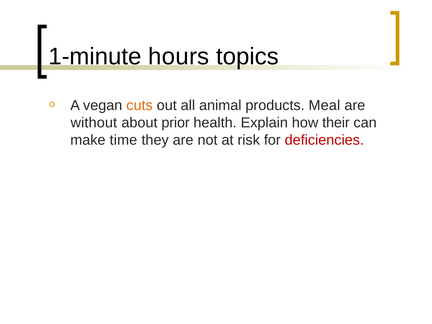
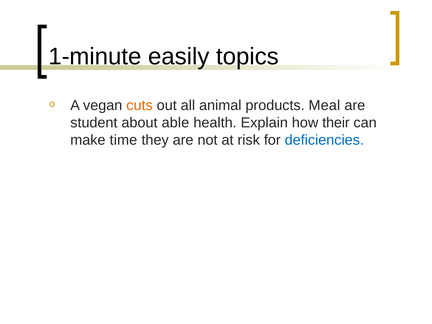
hours: hours -> easily
without: without -> student
prior: prior -> able
deficiencies colour: red -> blue
